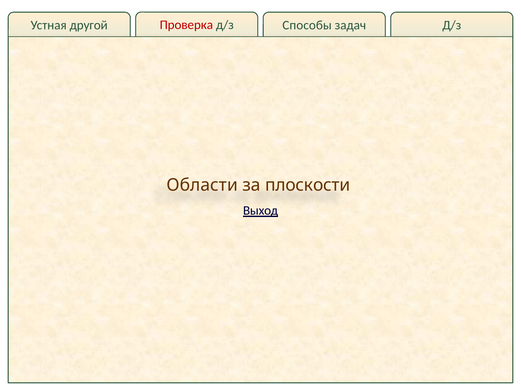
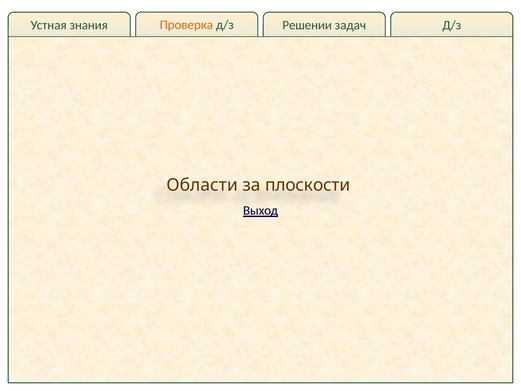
Проверка colour: red -> orange
другой: другой -> знания
Способы: Способы -> Решении
